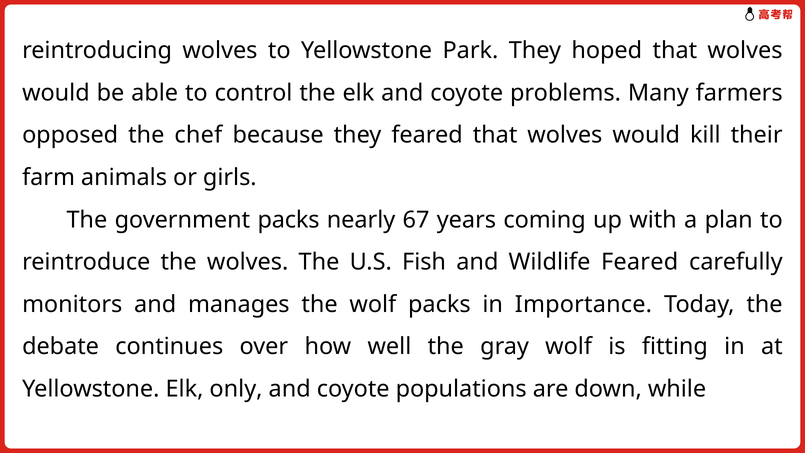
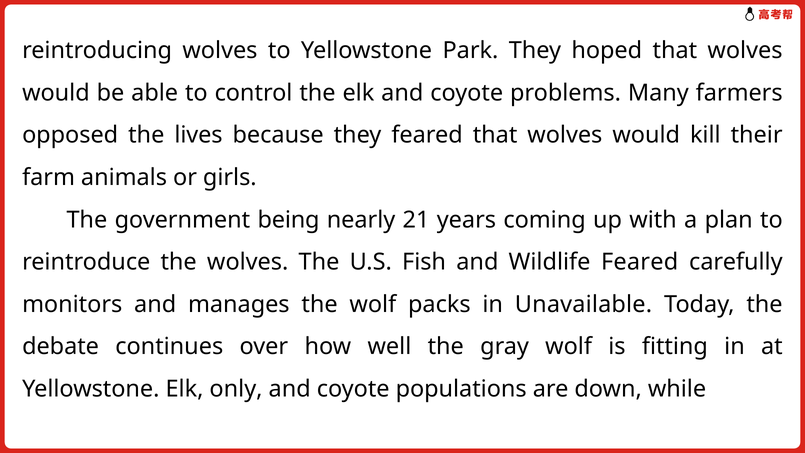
chef: chef -> lives
government packs: packs -> being
67: 67 -> 21
Importance: Importance -> Unavailable
